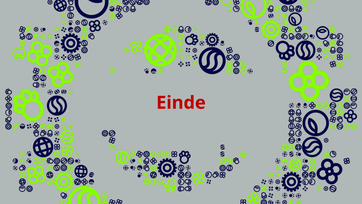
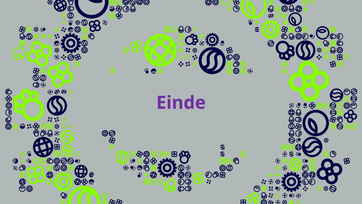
Einde colour: red -> purple
